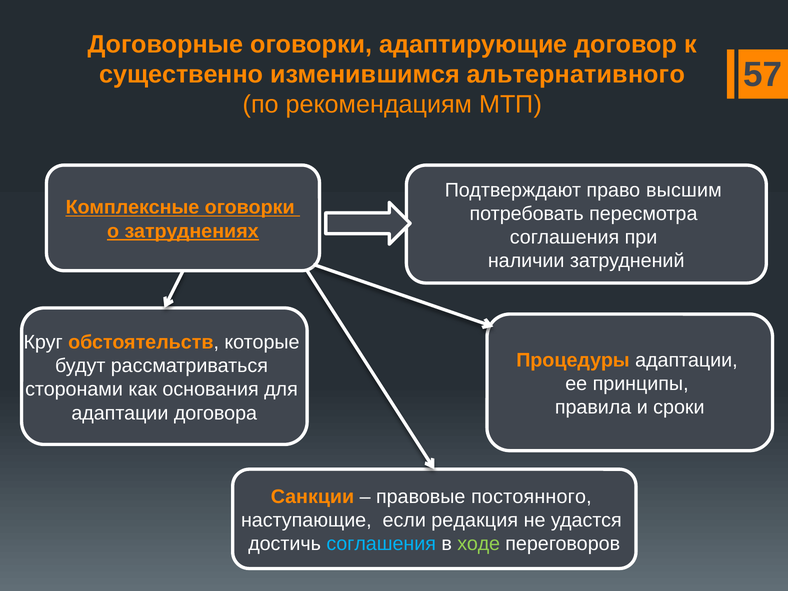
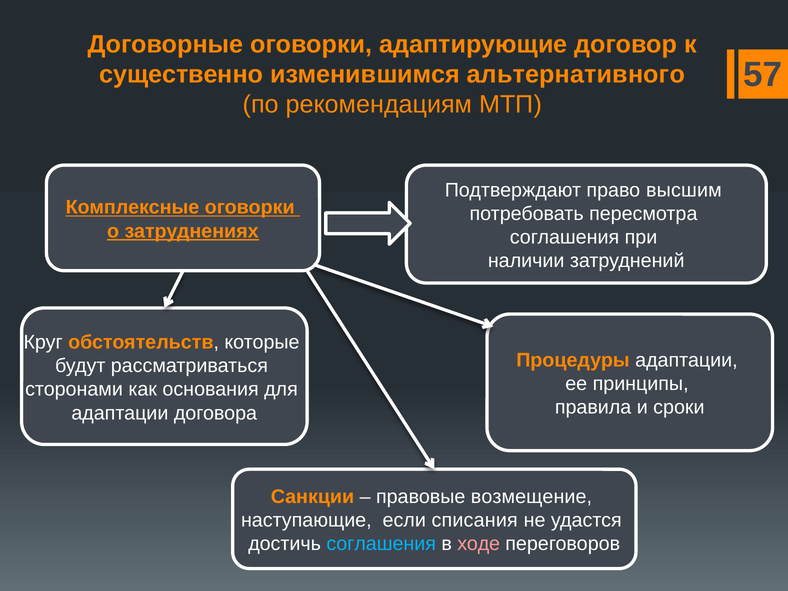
постоянного: постоянного -> возмещение
редакция: редакция -> списания
ходе colour: light green -> pink
